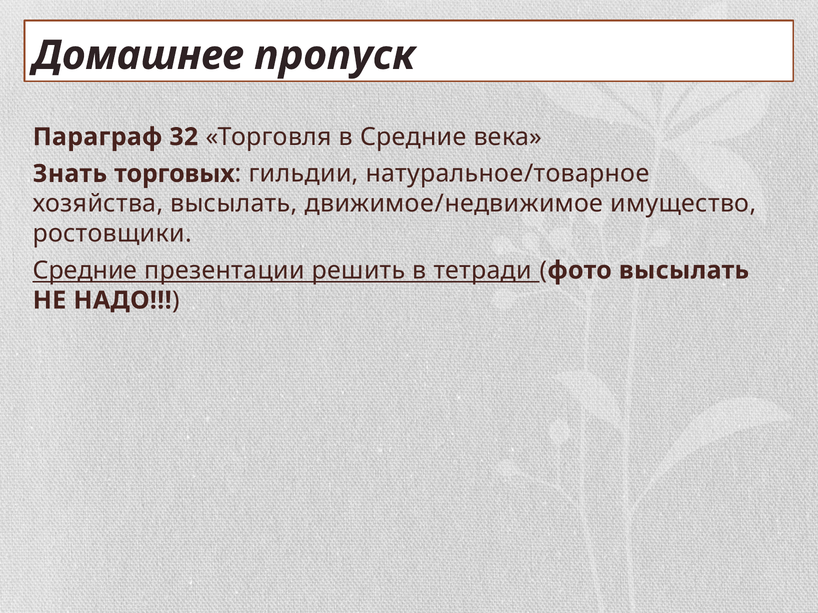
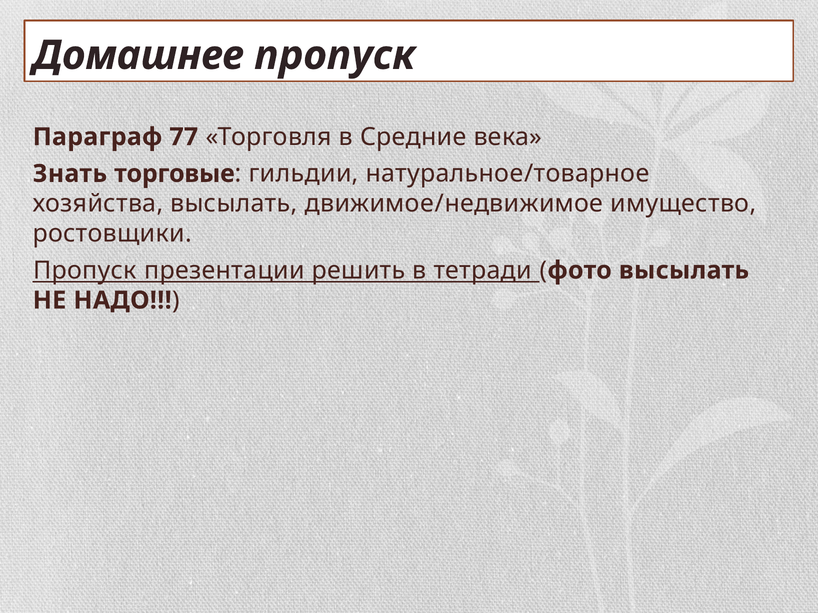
32: 32 -> 77
торговых: торговых -> торговые
Средние at (85, 271): Средние -> Пропуск
